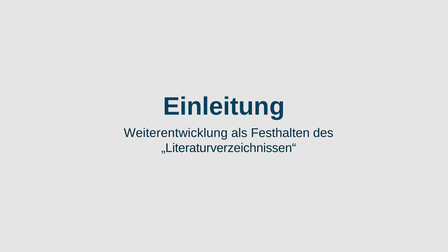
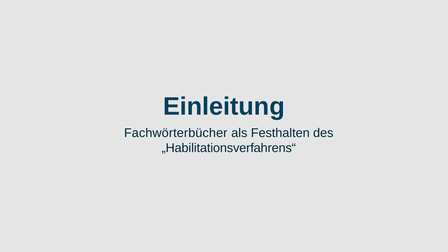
Weiterentwicklung: Weiterentwicklung -> Fachwörterbücher
„Literaturverzeichnissen“: „Literaturverzeichnissen“ -> „Habilitationsverfahrens“
